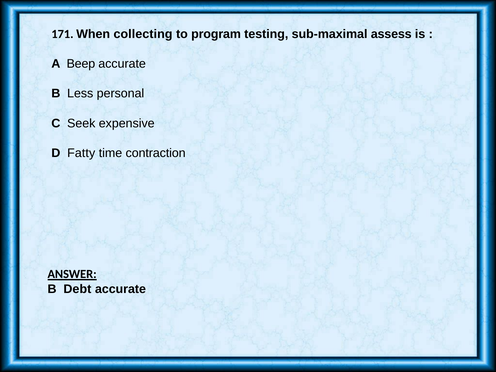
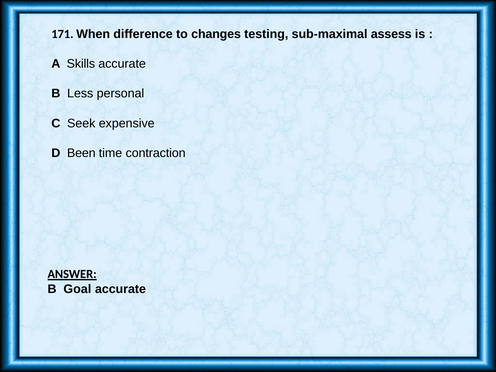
collecting: collecting -> difference
program: program -> changes
Beep: Beep -> Skills
Fatty: Fatty -> Been
Debt: Debt -> Goal
